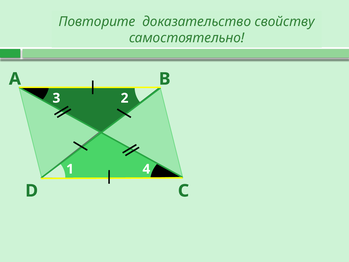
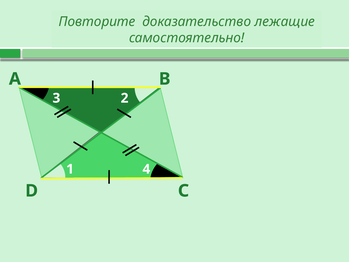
свойству: свойству -> лежащие
